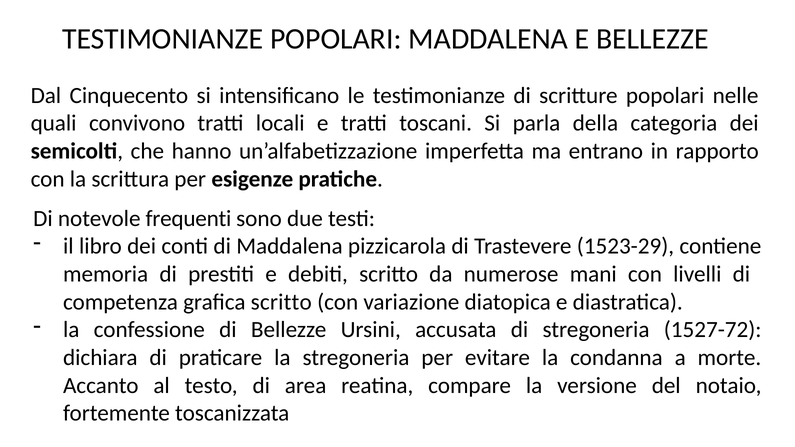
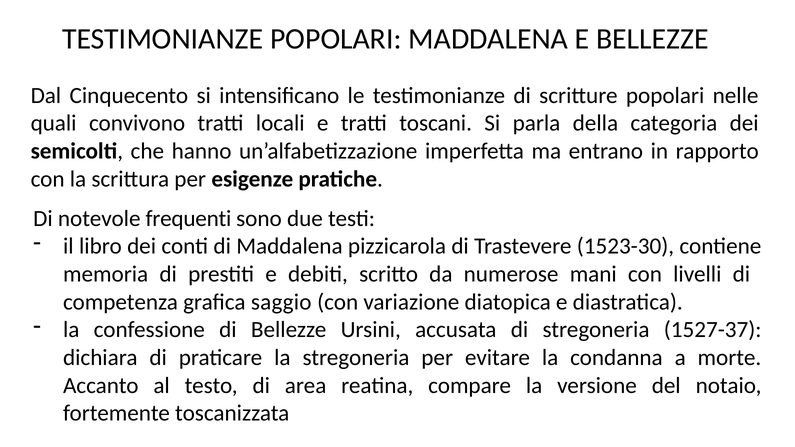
1523-29: 1523-29 -> 1523-30
grafica scritto: scritto -> saggio
1527-72: 1527-72 -> 1527-37
